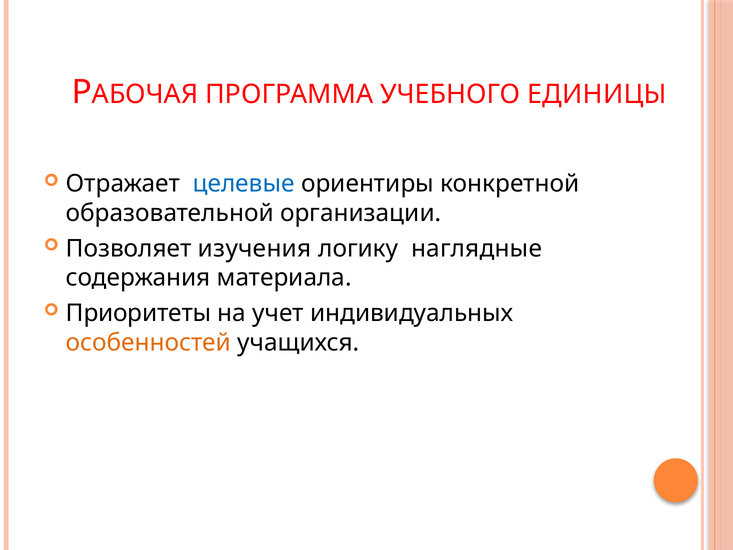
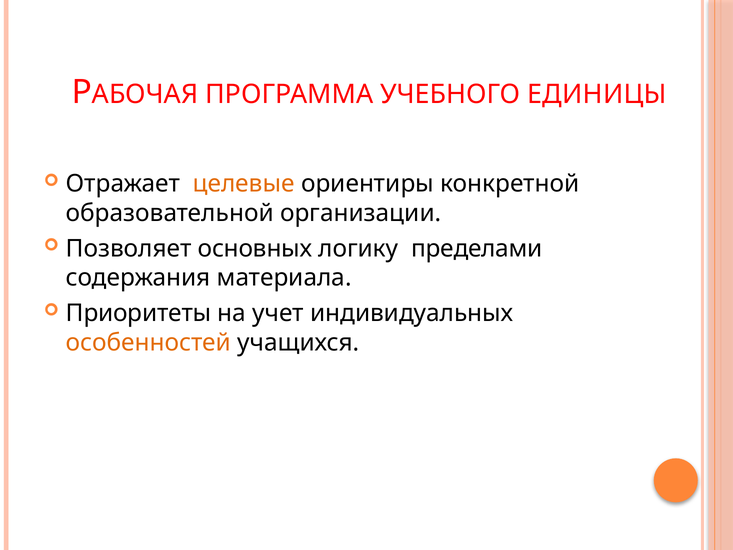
целевые colour: blue -> orange
изучения: изучения -> основных
наглядные: наглядные -> пределами
